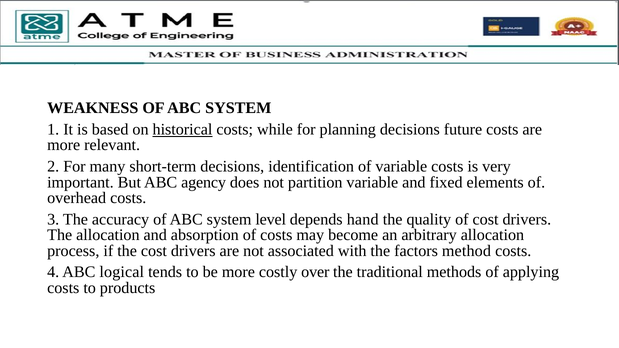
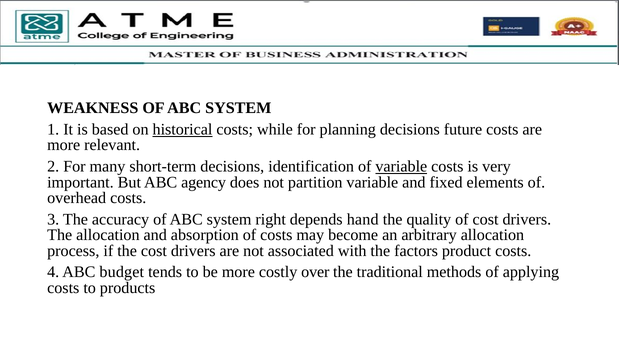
variable at (401, 167) underline: none -> present
level: level -> right
method: method -> product
logical: logical -> budget
